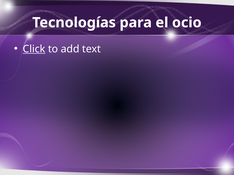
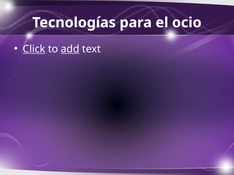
add underline: none -> present
